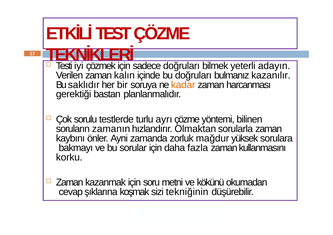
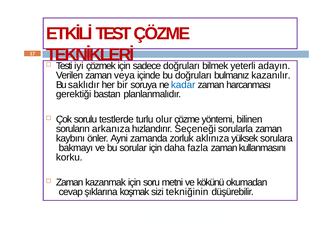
kalın: kalın -> veya
kadar colour: orange -> blue
ayrı: ayrı -> olur
zamanın: zamanın -> arkanıza
Olmaktan: Olmaktan -> Seçeneği
mağdur: mağdur -> aklınıza
